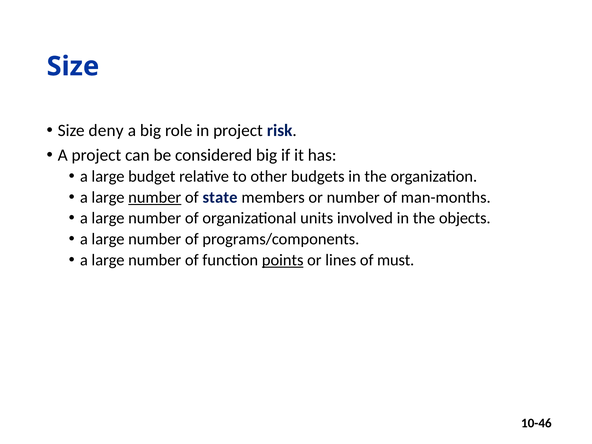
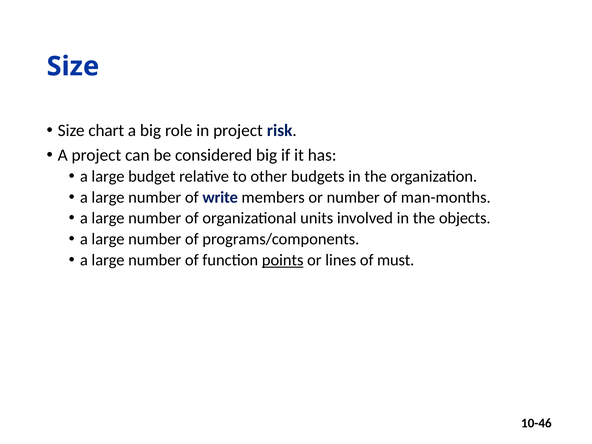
deny: deny -> chart
number at (155, 197) underline: present -> none
state: state -> write
